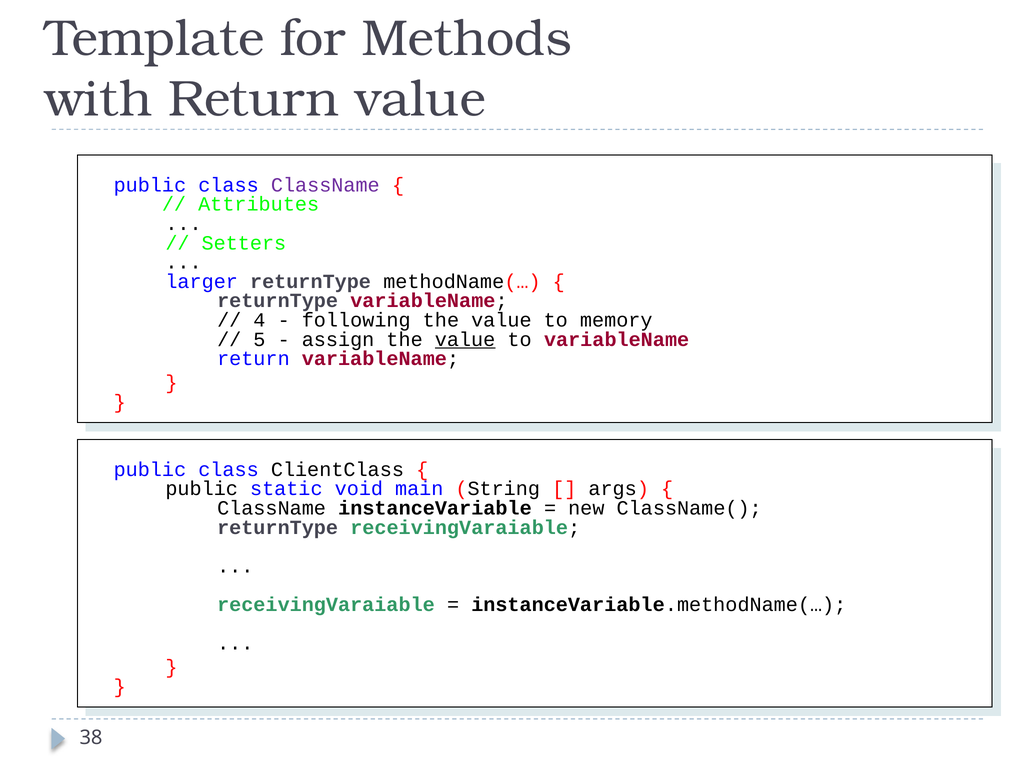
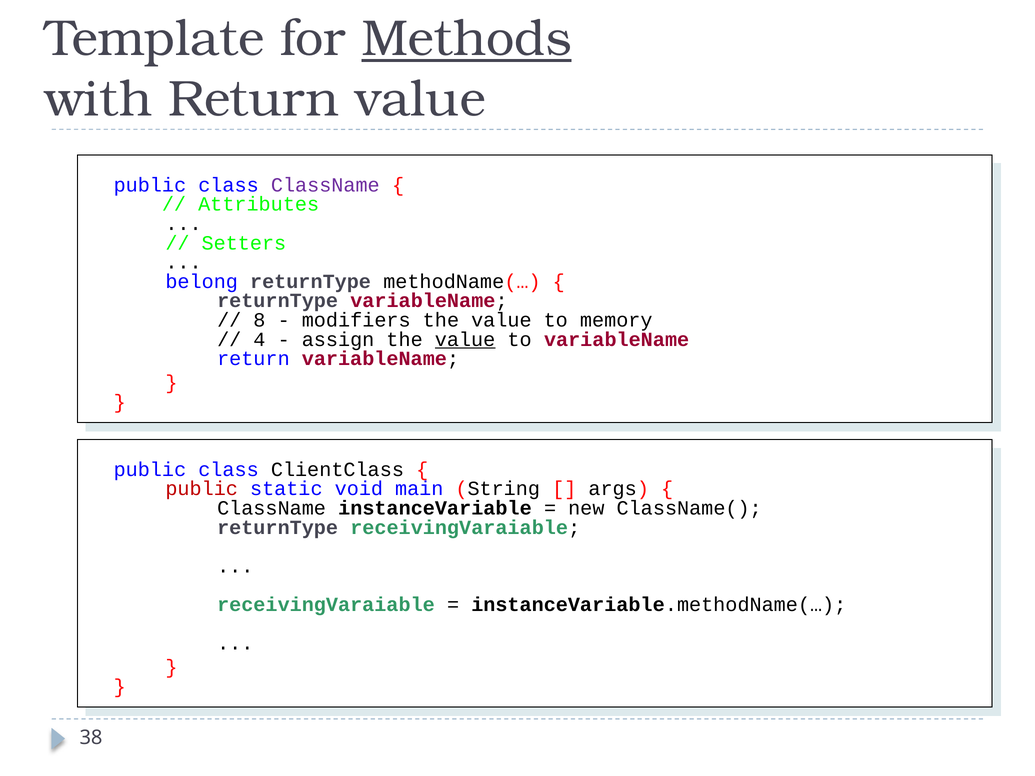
Methods underline: none -> present
larger: larger -> belong
4: 4 -> 8
following: following -> modifiers
5: 5 -> 4
public at (202, 489) colour: black -> red
